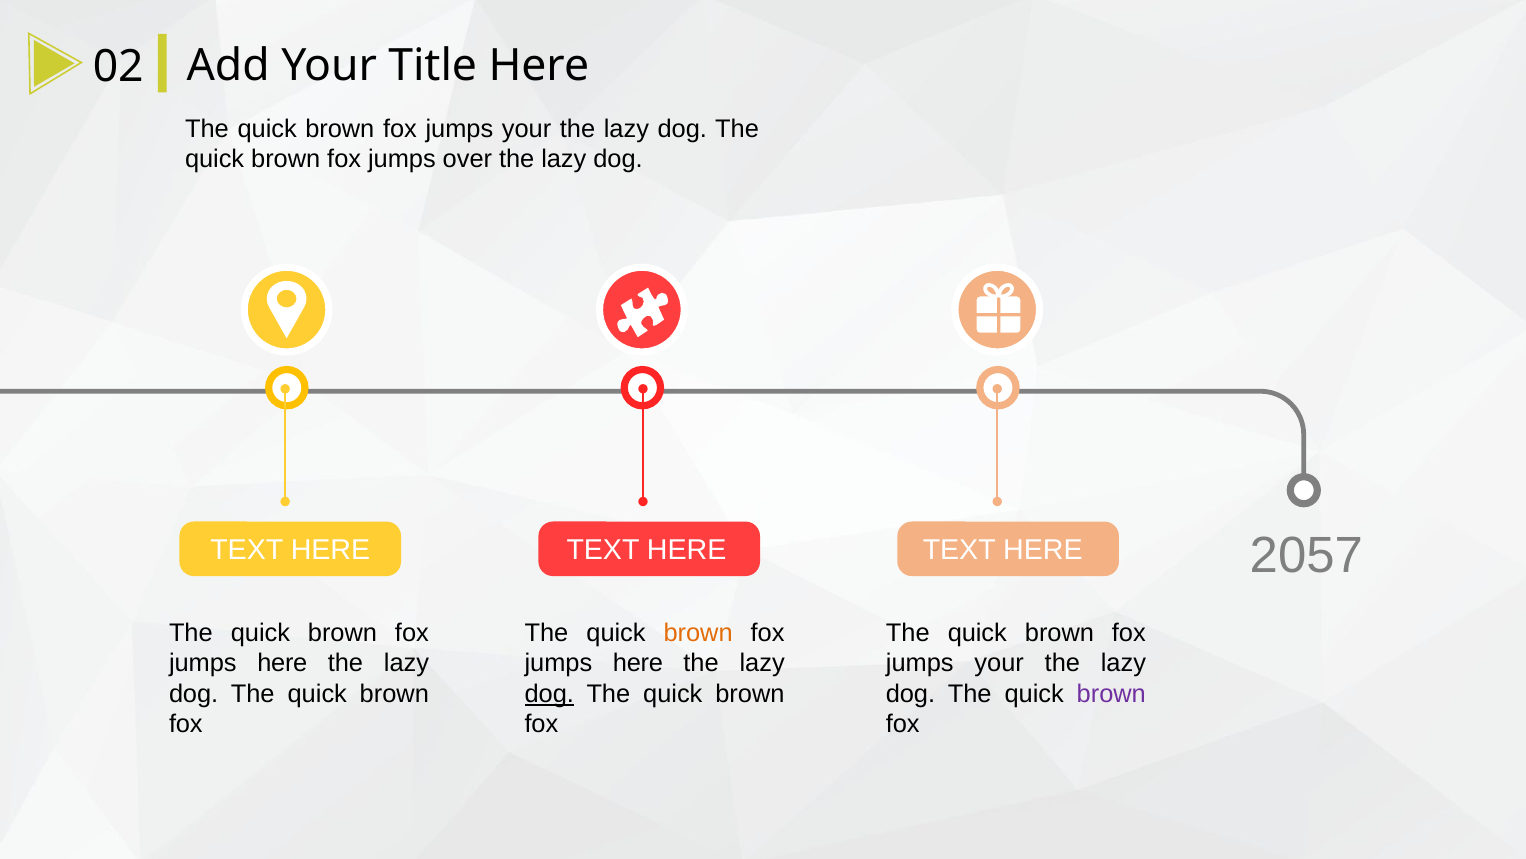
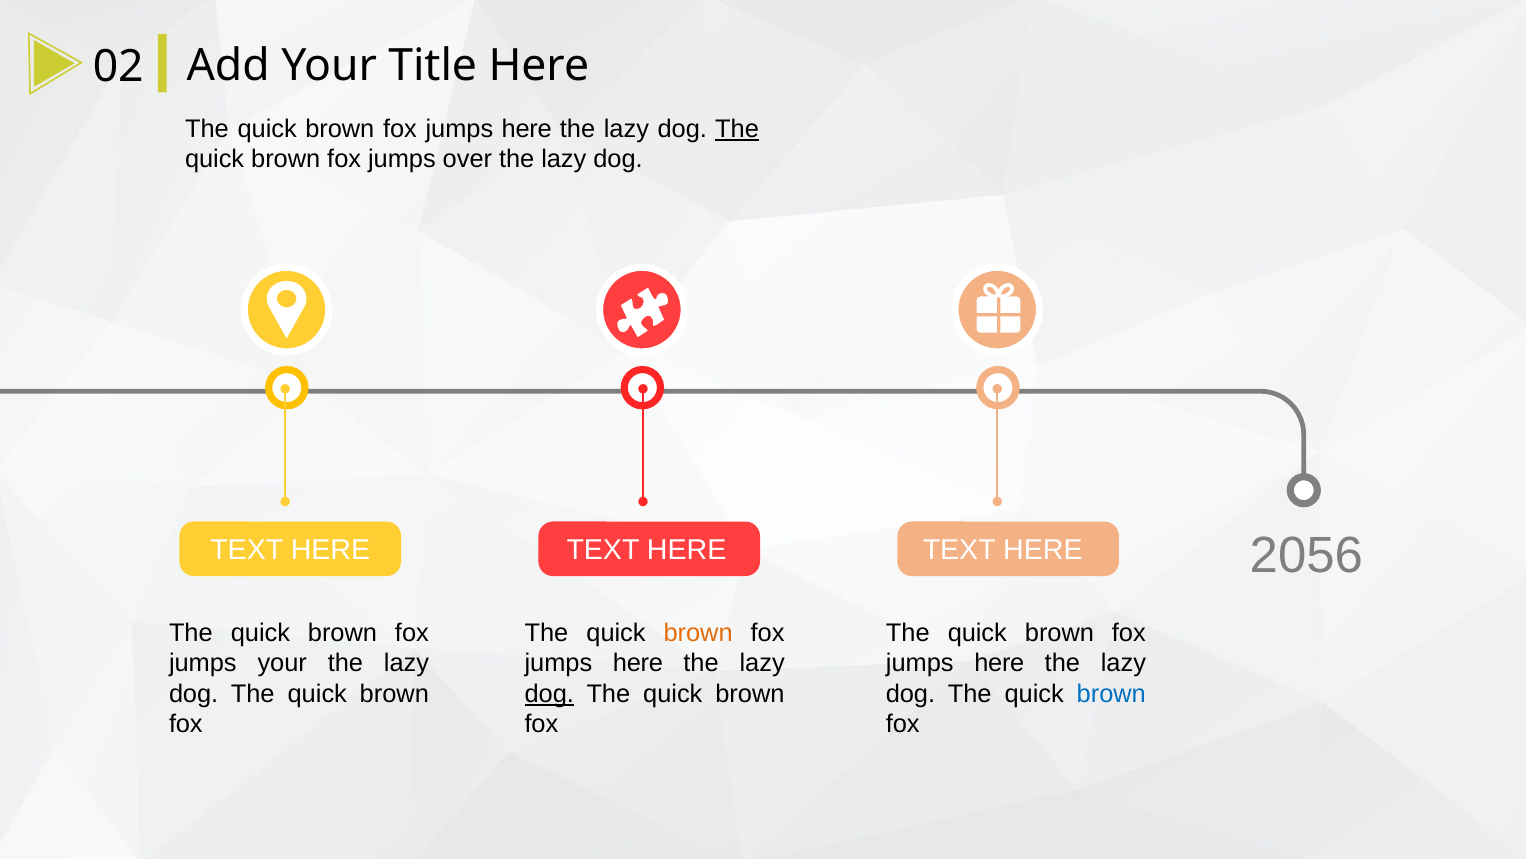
your at (527, 129): your -> here
The at (737, 129) underline: none -> present
2057: 2057 -> 2056
here at (282, 663): here -> your
your at (999, 663): your -> here
brown at (1111, 693) colour: purple -> blue
